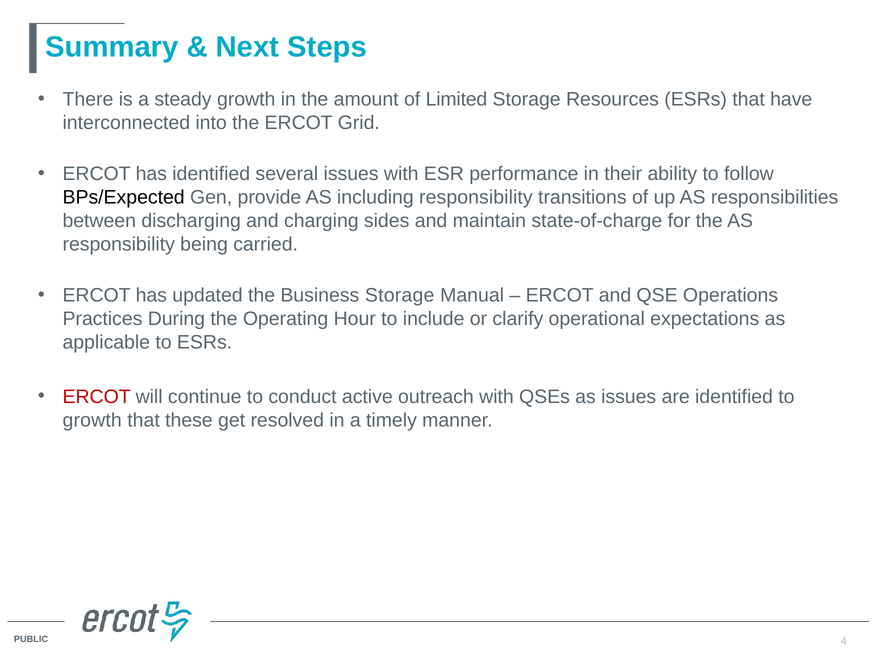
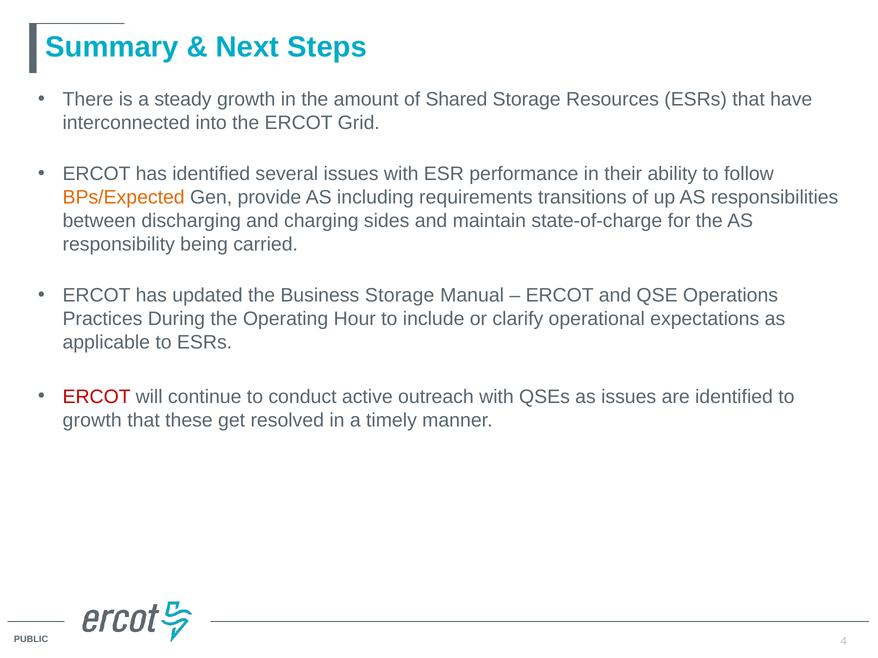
Limited: Limited -> Shared
BPs/Expected colour: black -> orange
including responsibility: responsibility -> requirements
